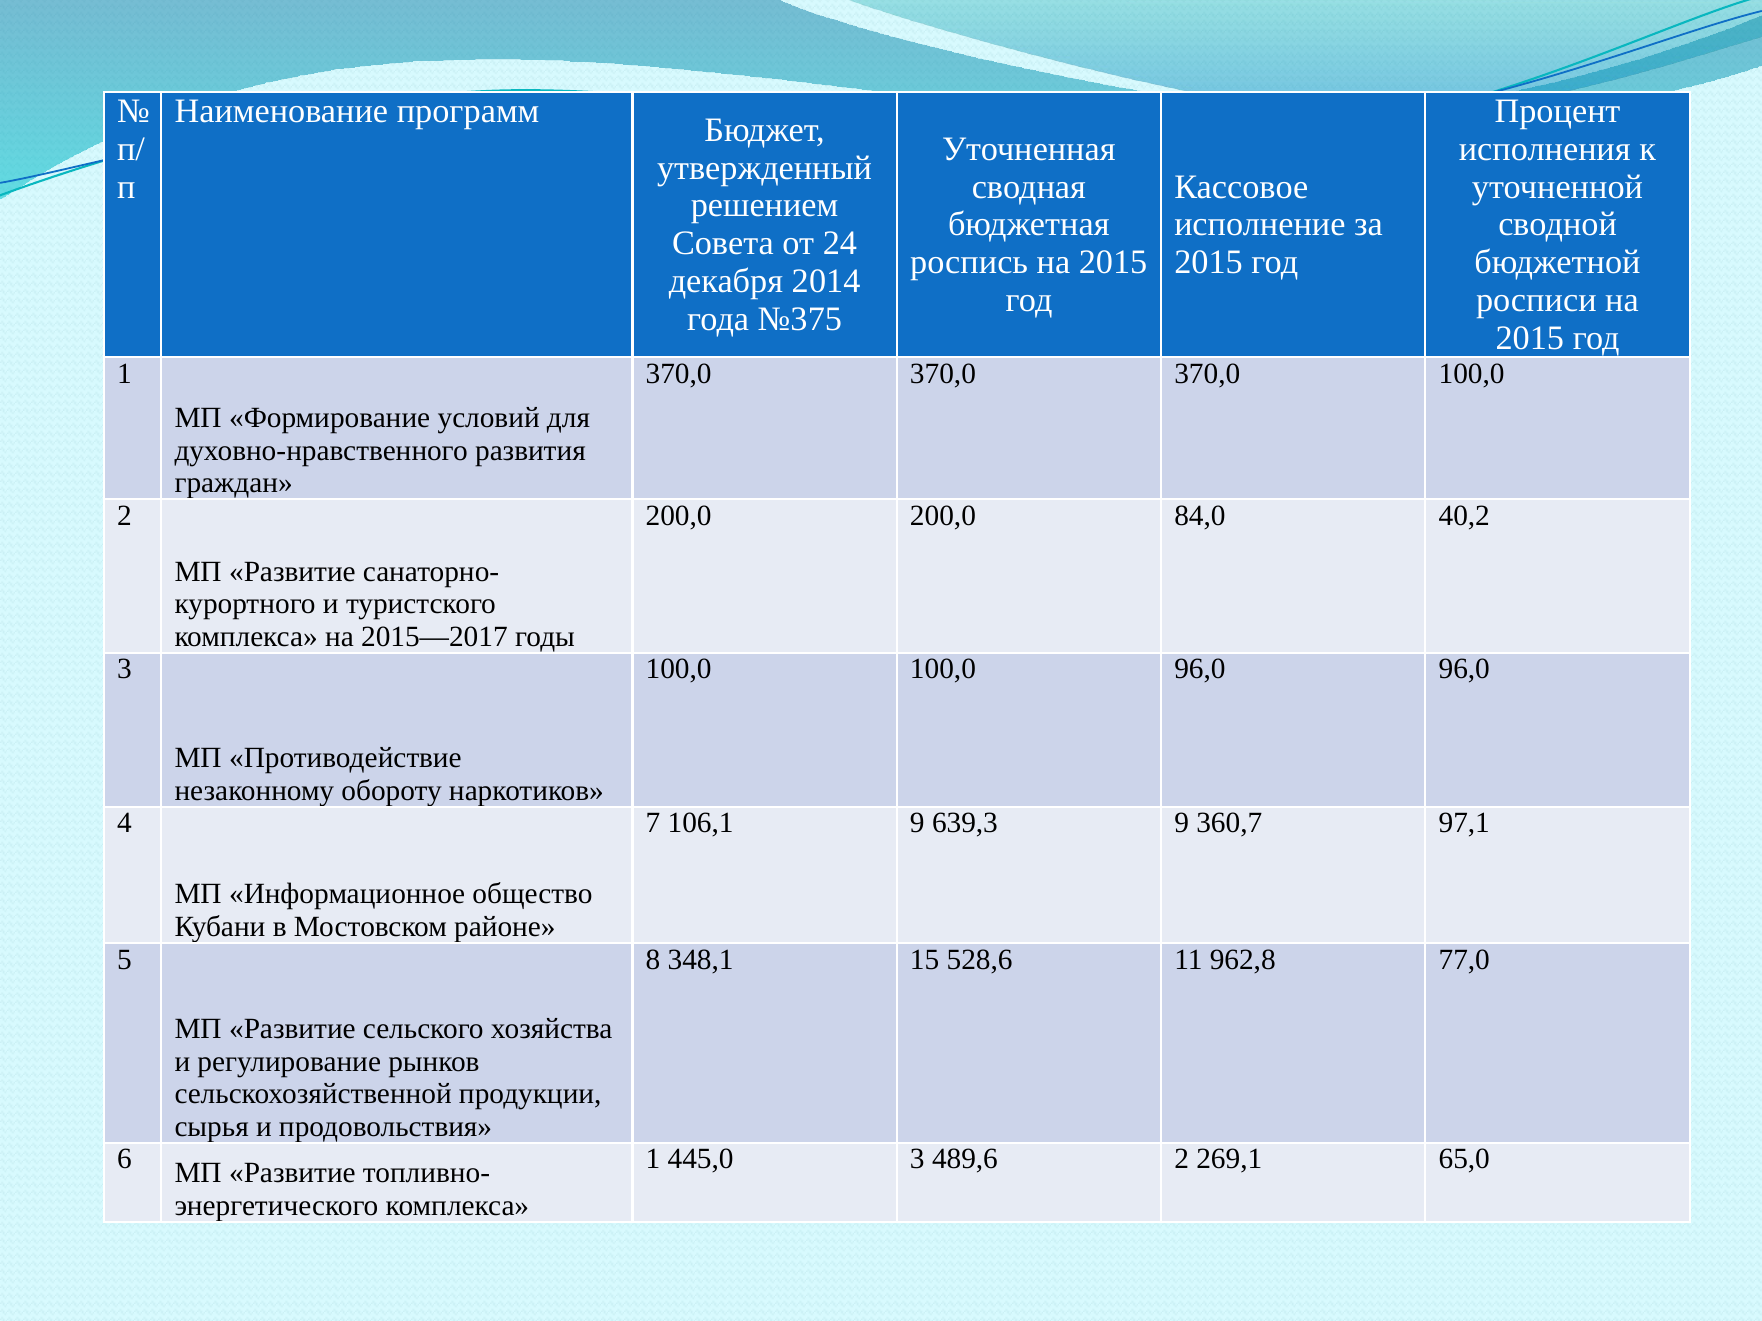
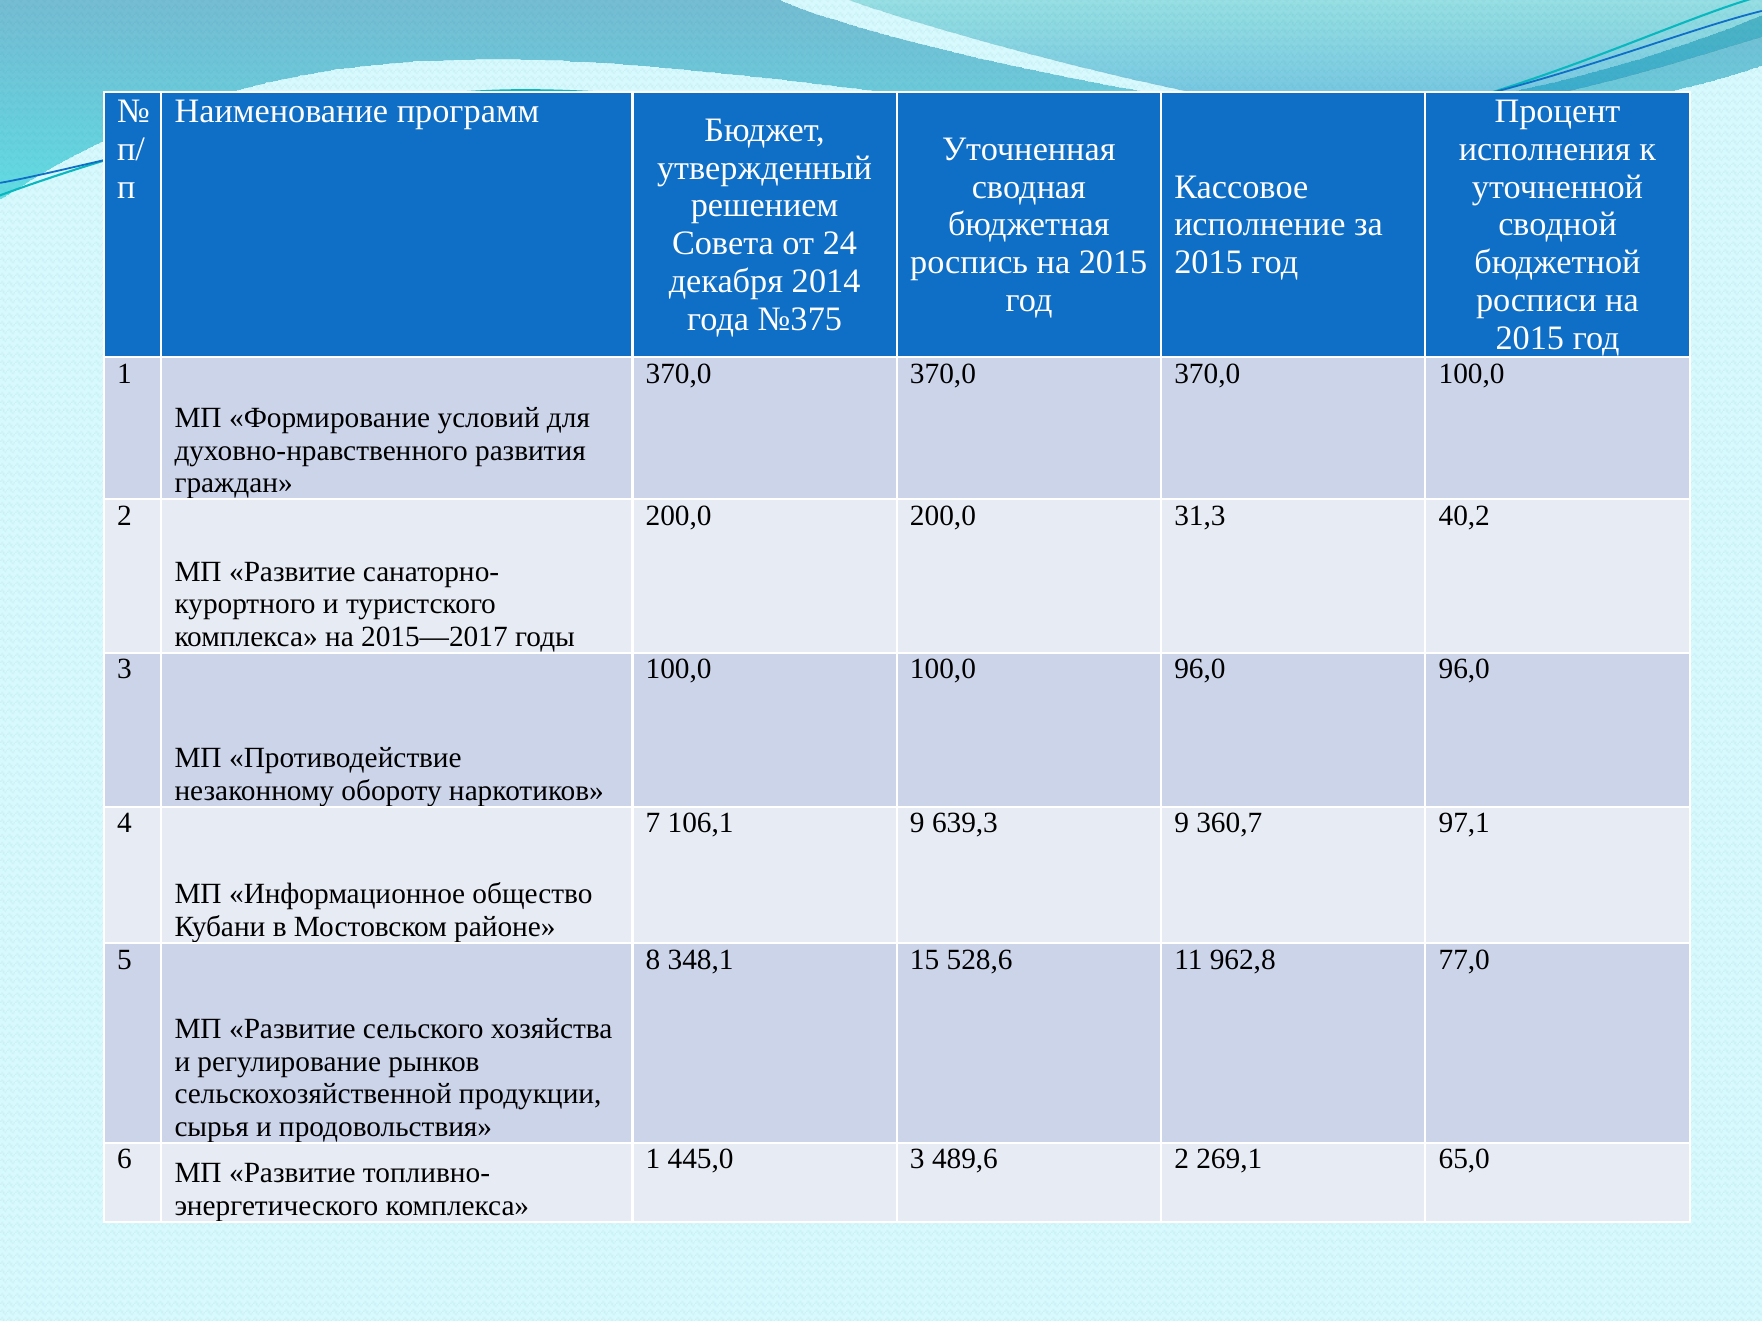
84,0: 84,0 -> 31,3
